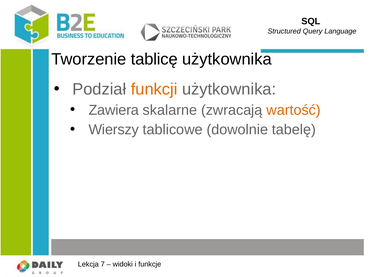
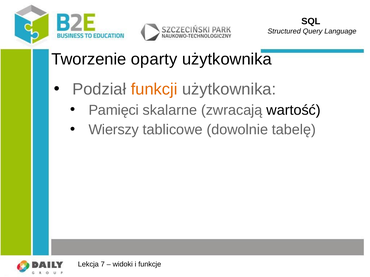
tablicę: tablicę -> oparty
Zawiera: Zawiera -> Pamięci
wartość colour: orange -> black
